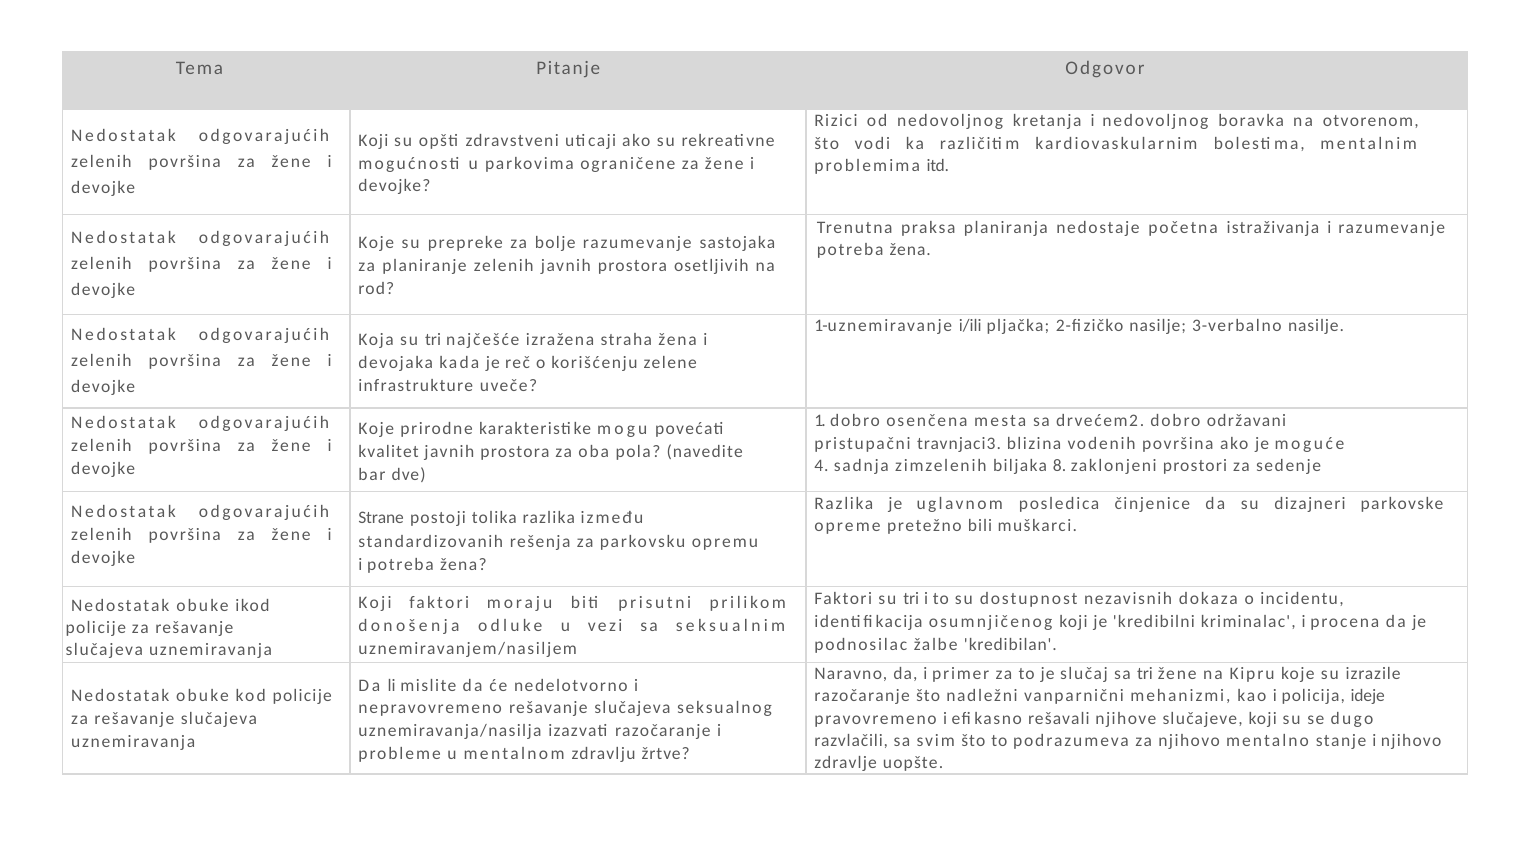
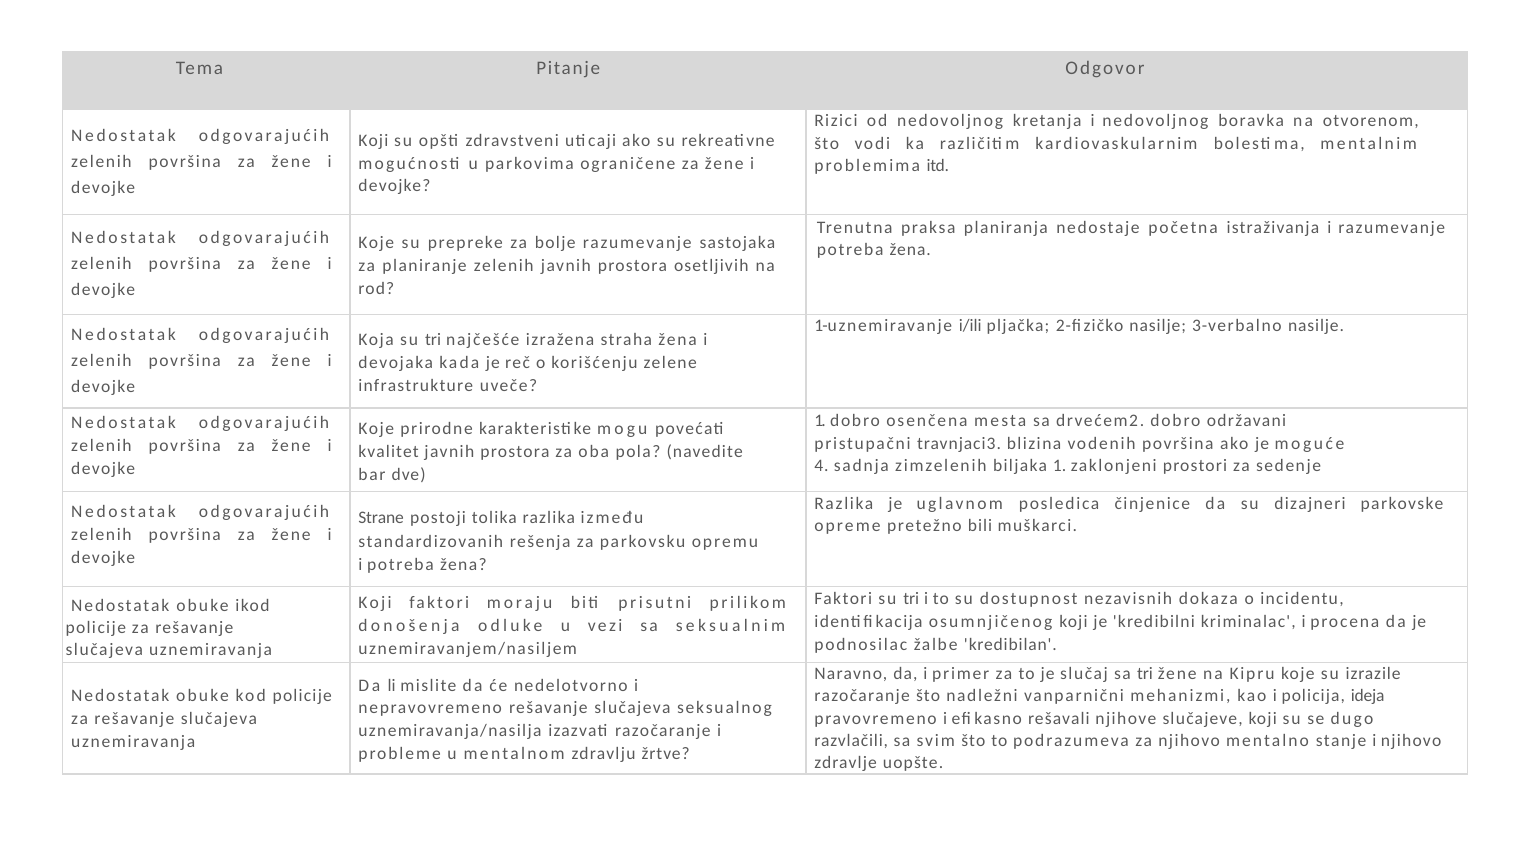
biljaka 8: 8 -> 1
ideje: ideje -> ideja
